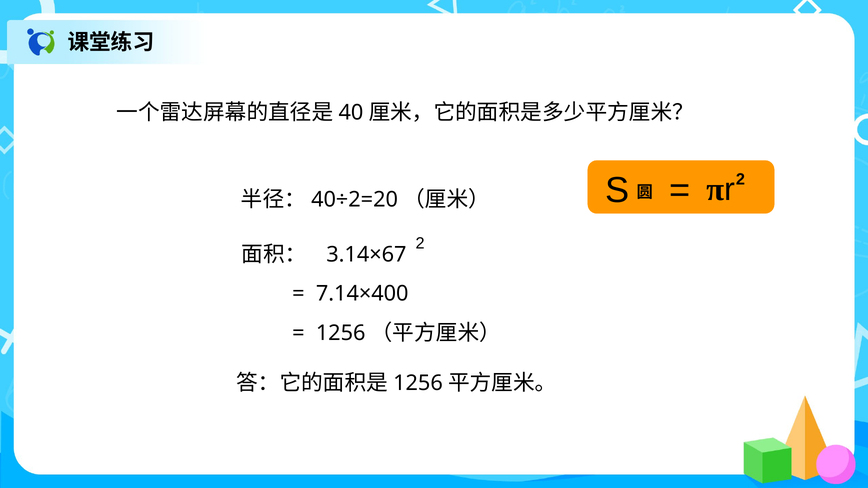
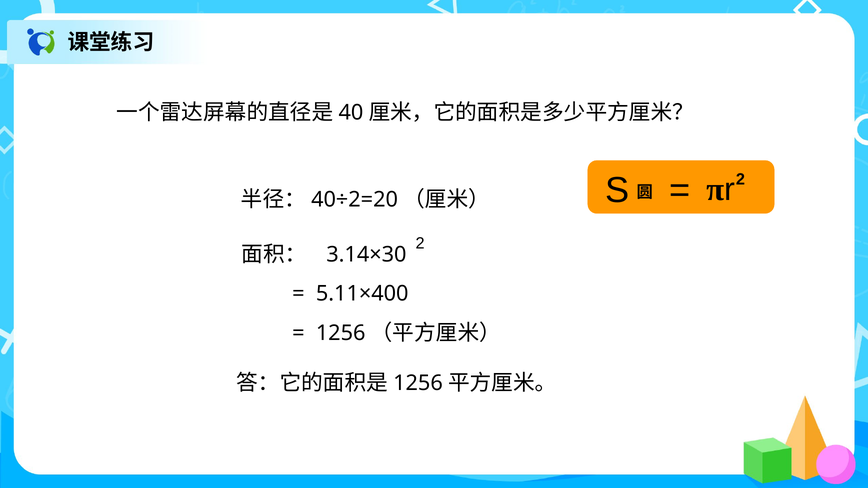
3.14×67: 3.14×67 -> 3.14×30
7.14×400: 7.14×400 -> 5.11×400
